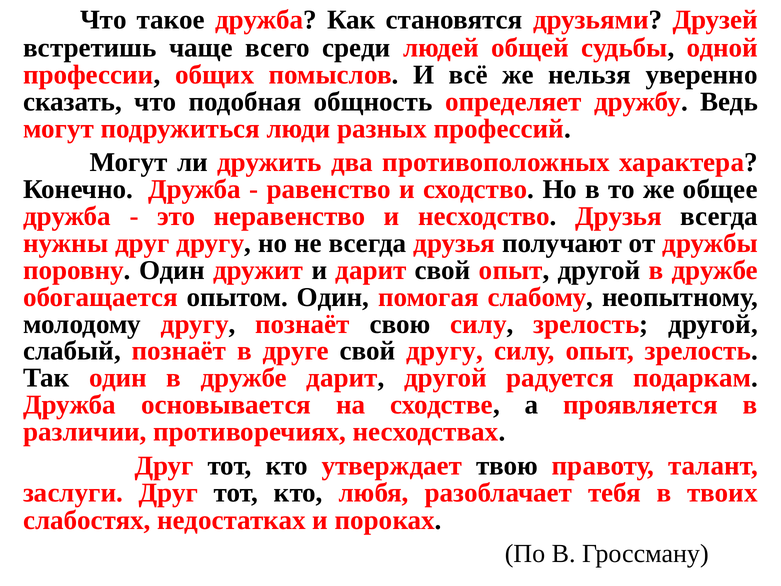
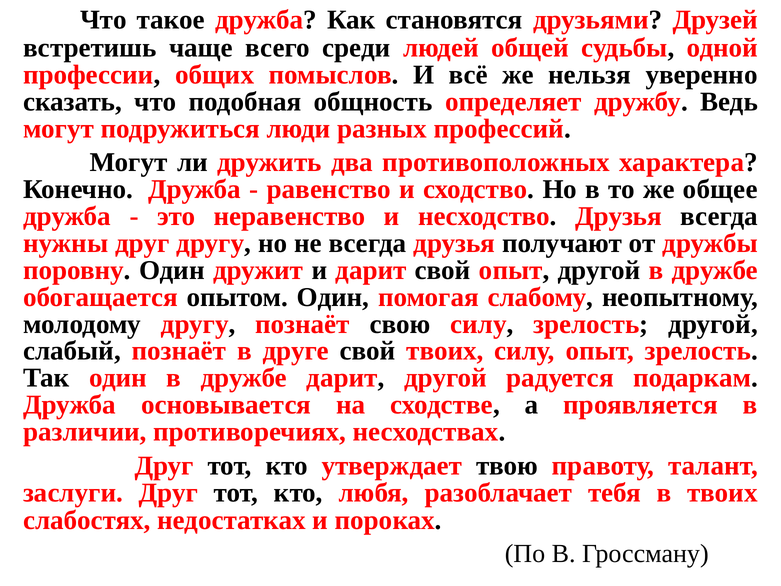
свой другу: другу -> твоих
